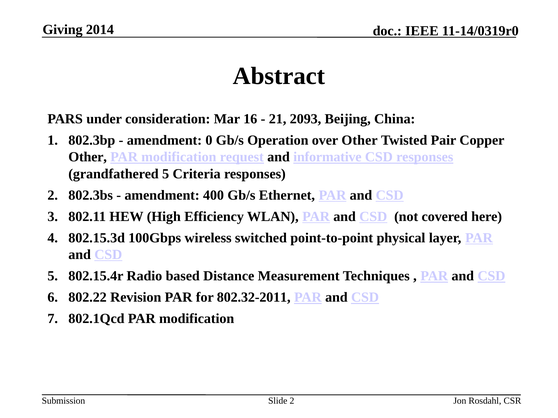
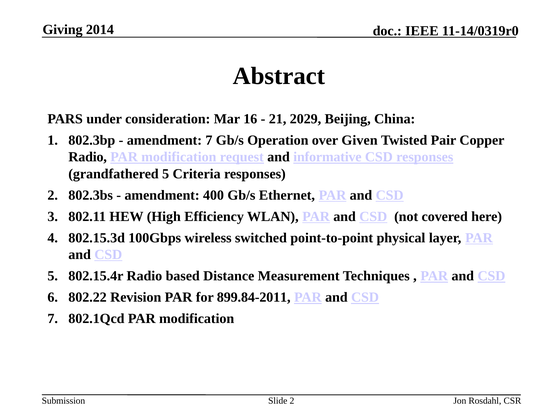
2093: 2093 -> 2029
amendment 0: 0 -> 7
over Other: Other -> Given
Other at (88, 157): Other -> Radio
802.32-2011: 802.32-2011 -> 899.84-2011
